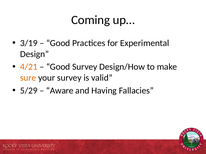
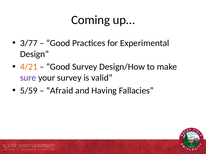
3/19: 3/19 -> 3/77
sure colour: orange -> purple
5/29: 5/29 -> 5/59
Aware: Aware -> Afraid
